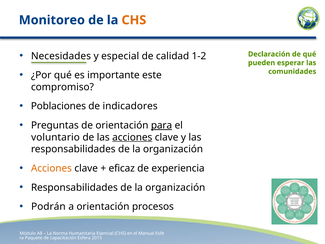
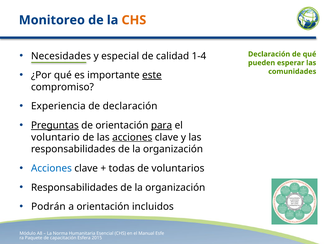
1-2: 1-2 -> 1-4
este underline: none -> present
Poblaciones: Poblaciones -> Experiencia
de indicadores: indicadores -> declaración
Preguntas underline: none -> present
Acciones at (51, 168) colour: orange -> blue
eficaz: eficaz -> todas
experiencia: experiencia -> voluntarios
procesos: procesos -> incluidos
